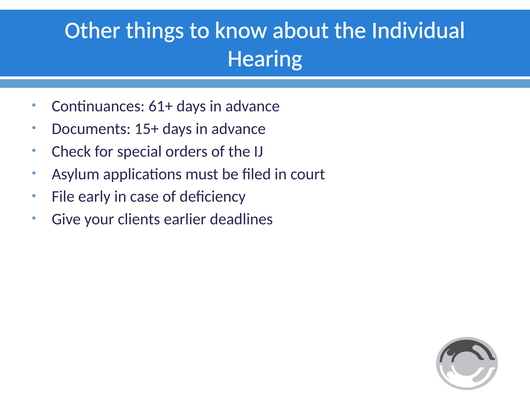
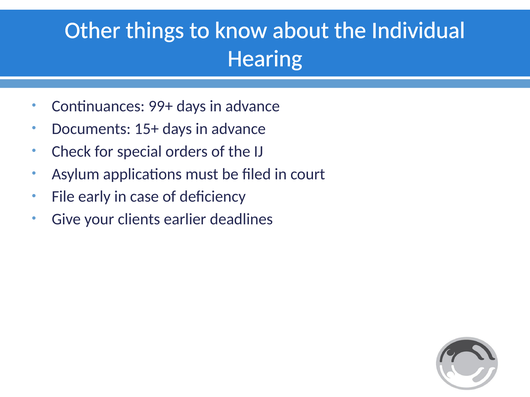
61+: 61+ -> 99+
